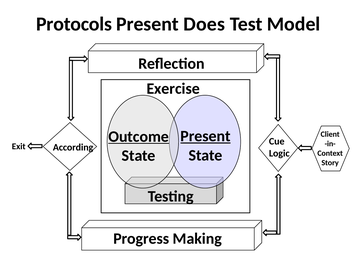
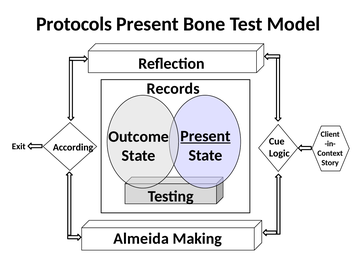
Does: Does -> Bone
Exercise: Exercise -> Records
Outcome underline: present -> none
Progress: Progress -> Almeida
